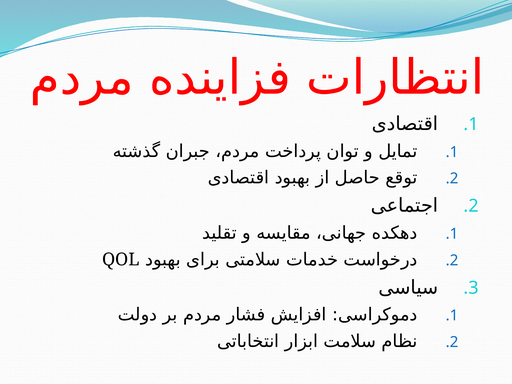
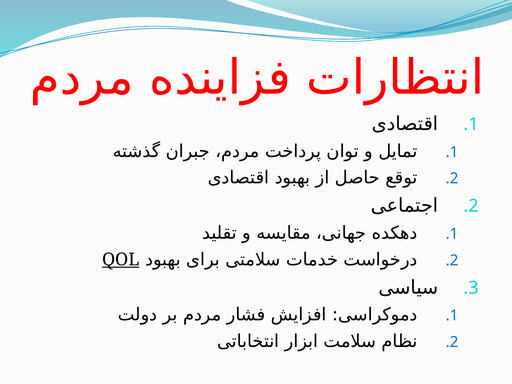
QOL underline: none -> present
